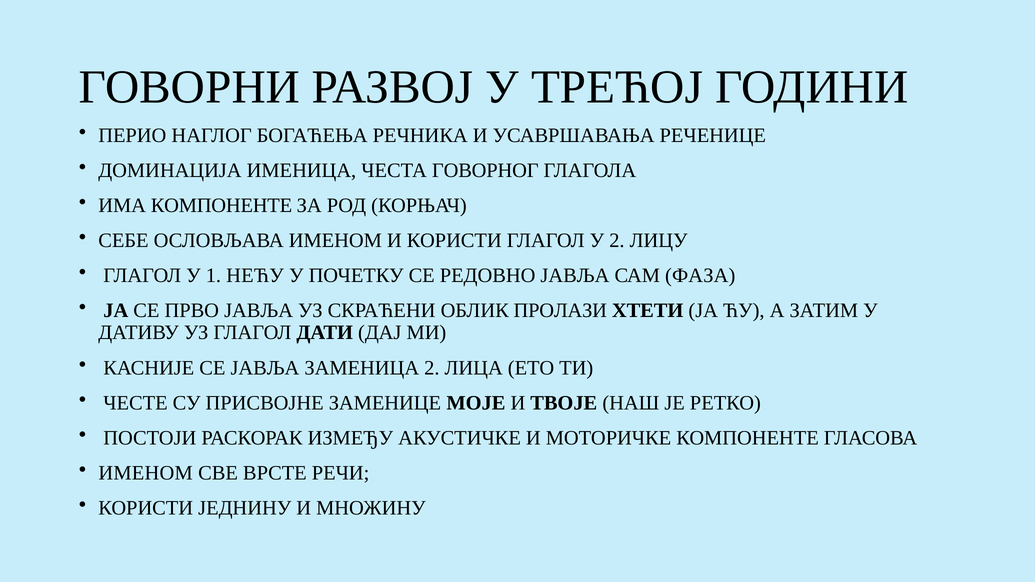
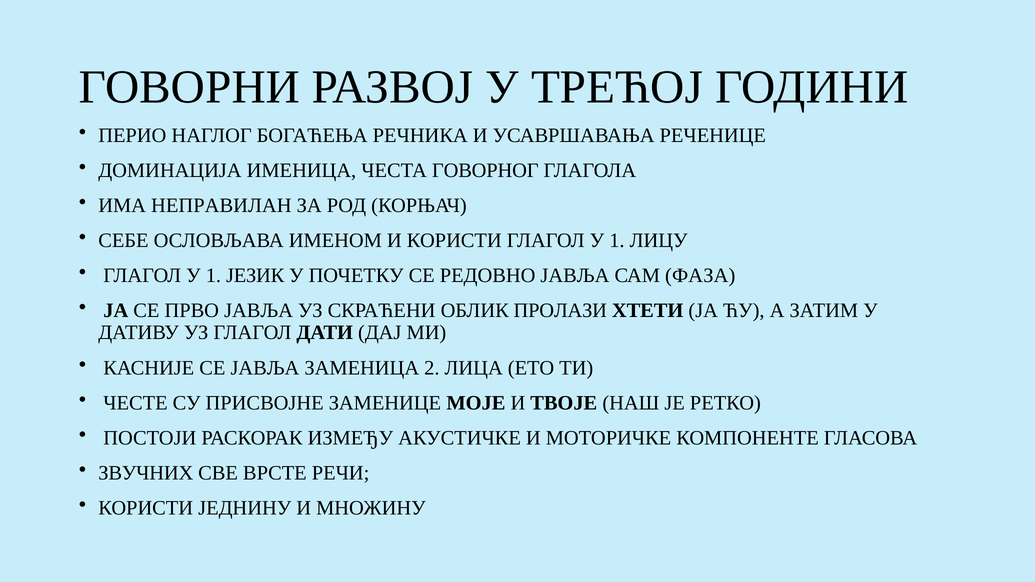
ИМА КОМПОНЕНТЕ: КОМПОНЕНТЕ -> НЕПРАВИЛАН
КОРИСТИ ГЛАГОЛ У 2: 2 -> 1
НЕЋУ: НЕЋУ -> ЈЕЗИК
ИМЕНОМ at (146, 473): ИМЕНОМ -> ЗВУЧНИХ
